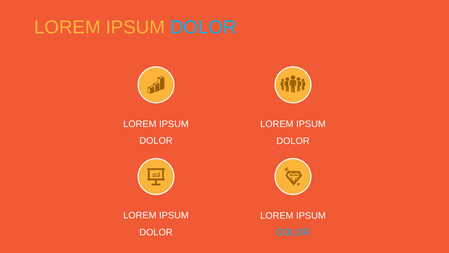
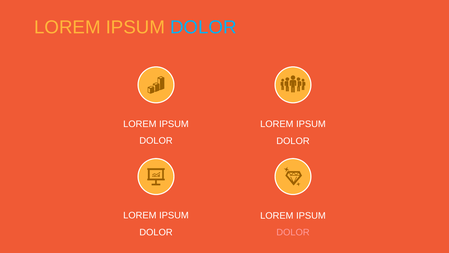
DOLOR at (293, 232) colour: light blue -> pink
